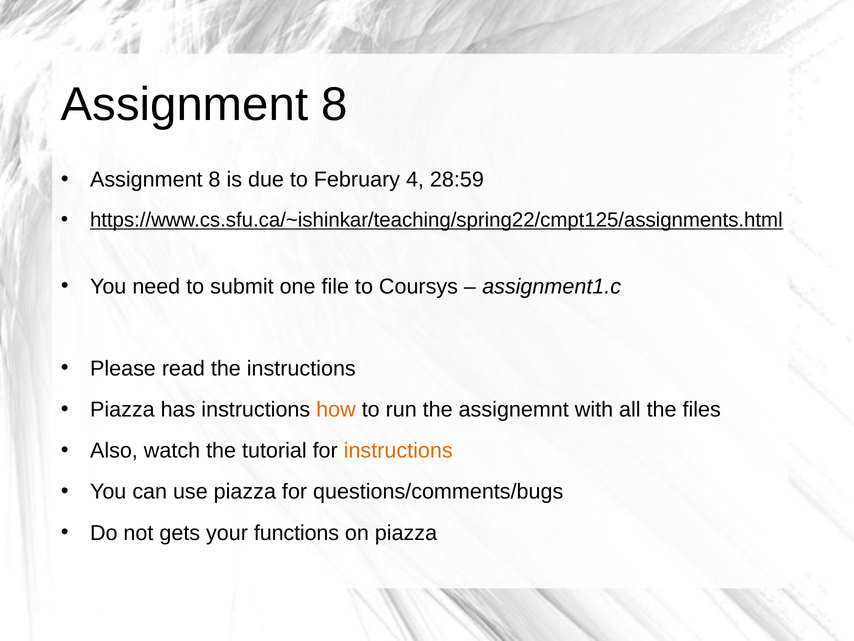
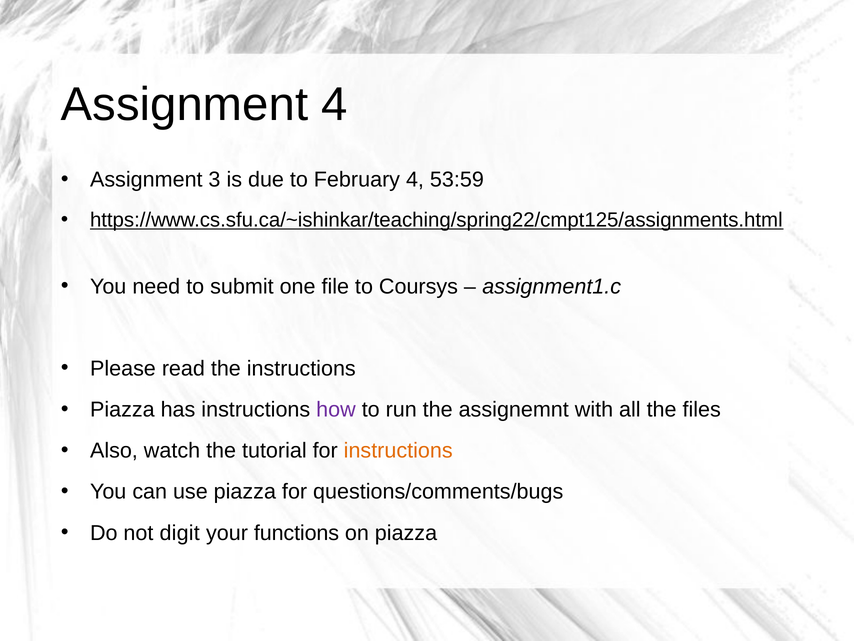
8 at (334, 105): 8 -> 4
8 at (214, 180): 8 -> 3
28:59: 28:59 -> 53:59
how colour: orange -> purple
gets: gets -> digit
